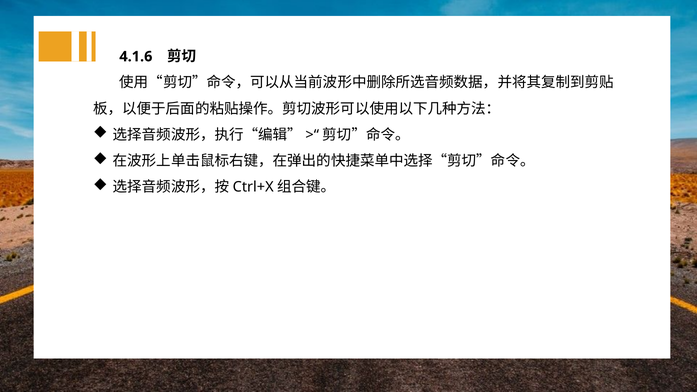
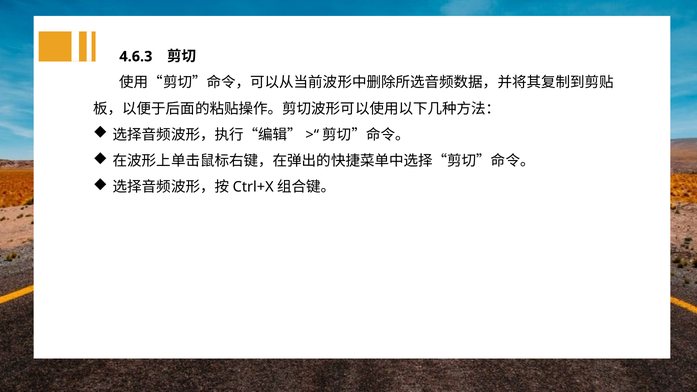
4.1.6: 4.1.6 -> 4.6.3
